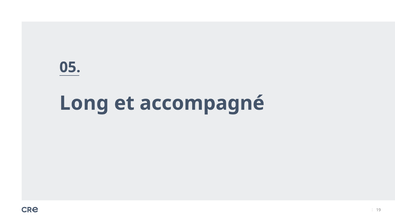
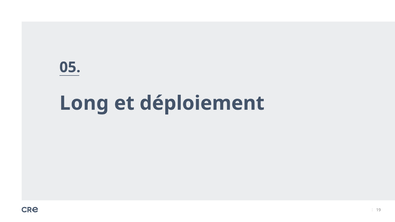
accompagné: accompagné -> déploiement
